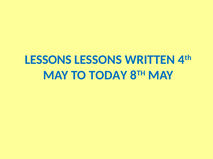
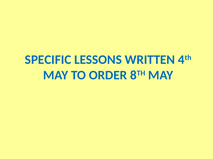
LESSONS at (48, 60): LESSONS -> SPECIFIC
TODAY: TODAY -> ORDER
